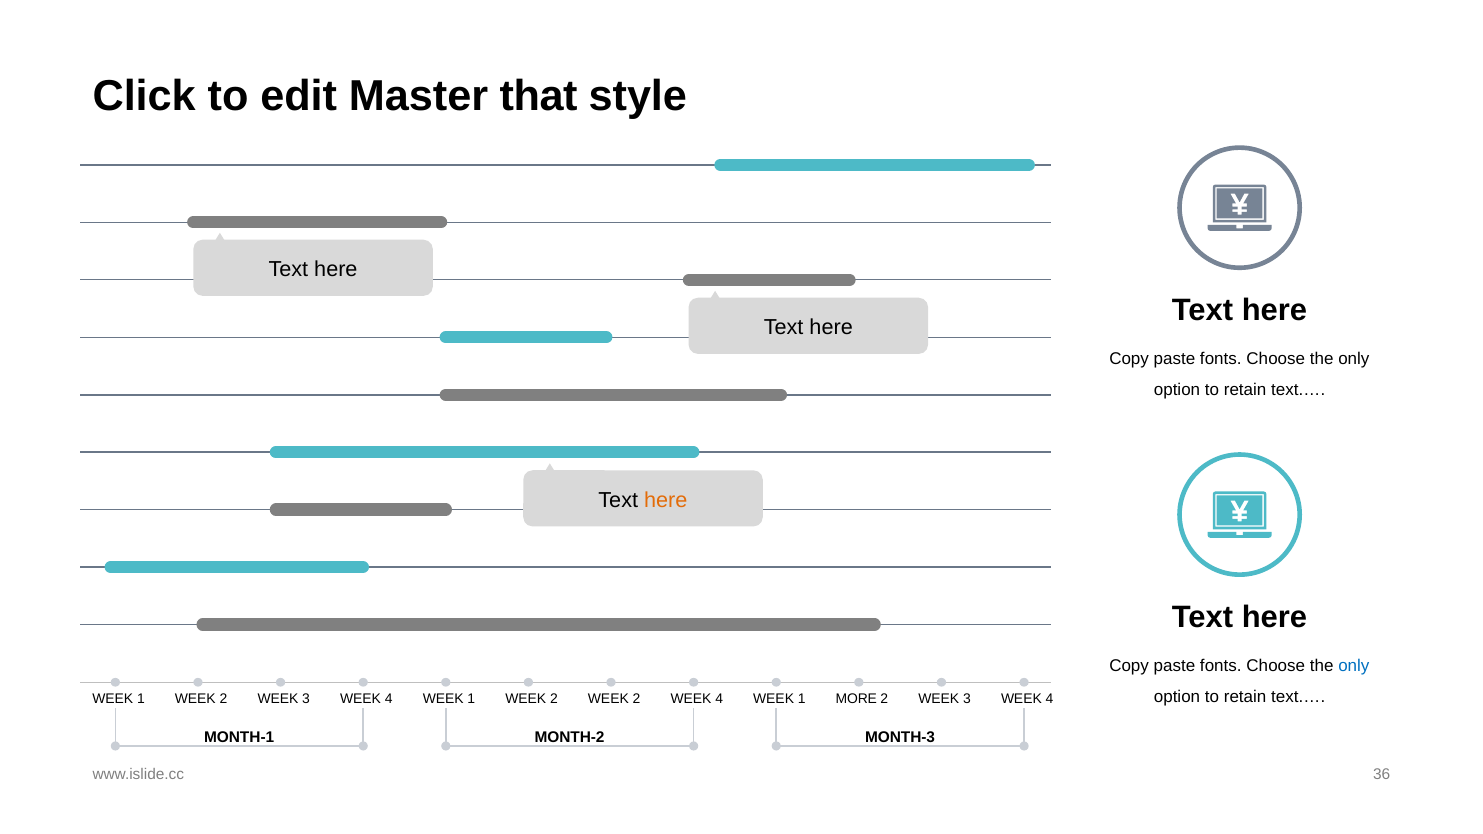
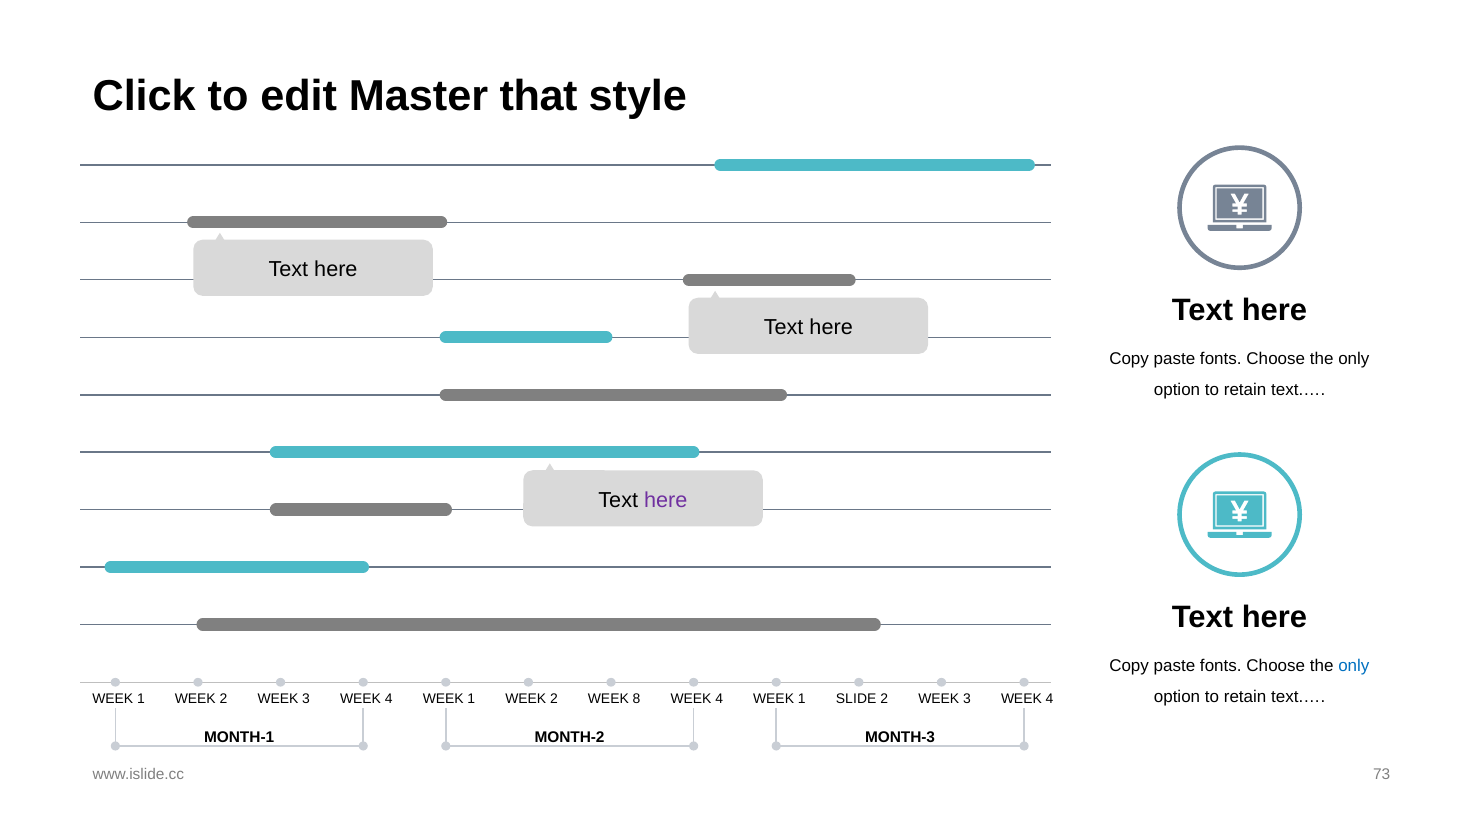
here at (666, 500) colour: orange -> purple
2 WEEK 2: 2 -> 8
MORE: MORE -> SLIDE
36: 36 -> 73
